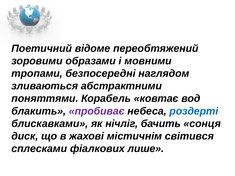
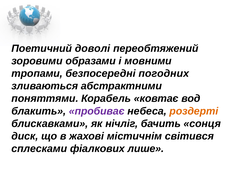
відоме: відоме -> доволі
наглядом: наглядом -> погодних
роздерті colour: blue -> orange
